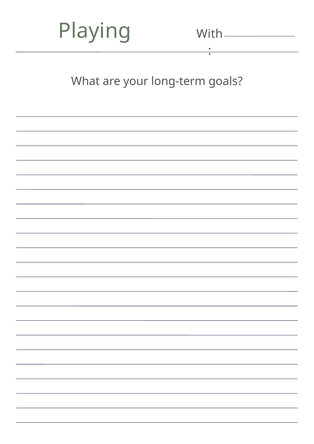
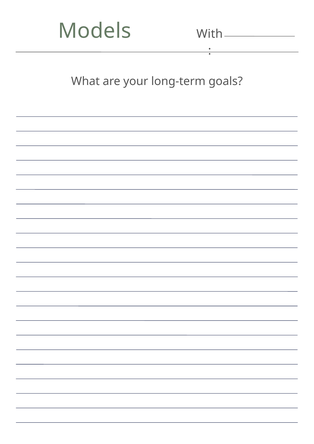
Playing: Playing -> Models
